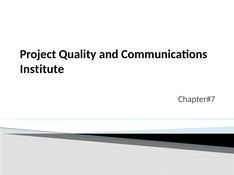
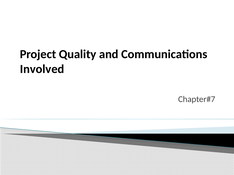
Institute: Institute -> Involved
